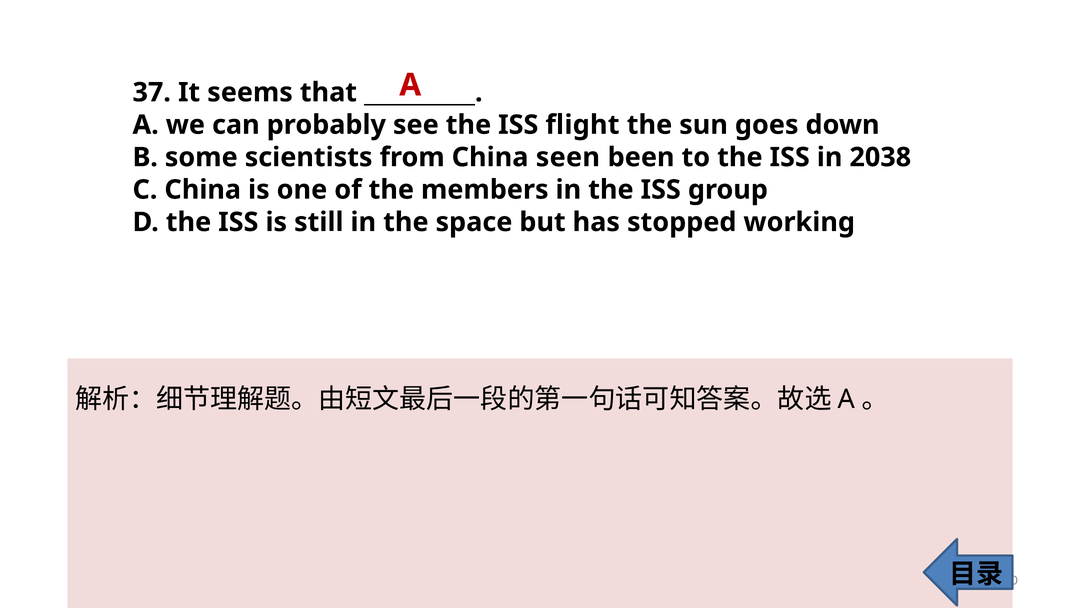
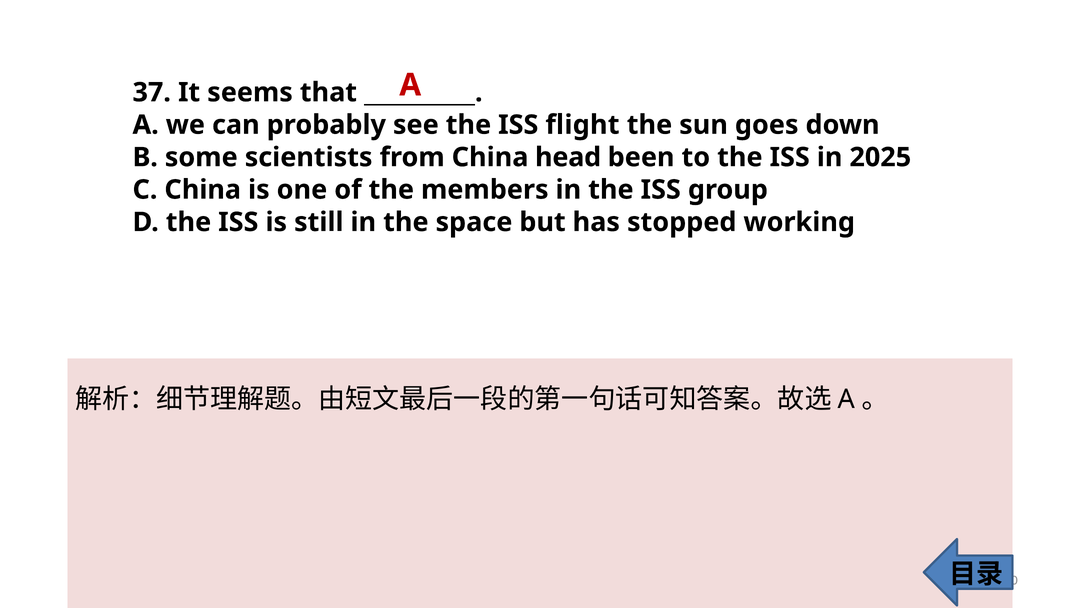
seen: seen -> head
2038: 2038 -> 2025
